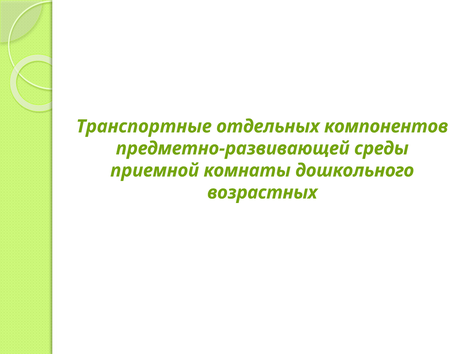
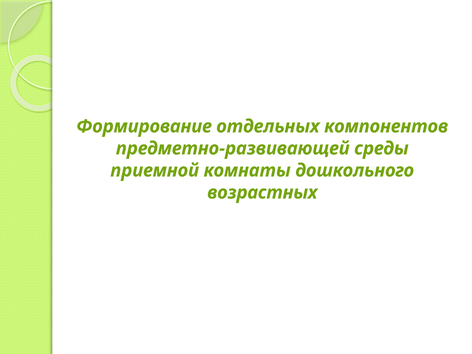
Транспортные: Транспортные -> Формирование
